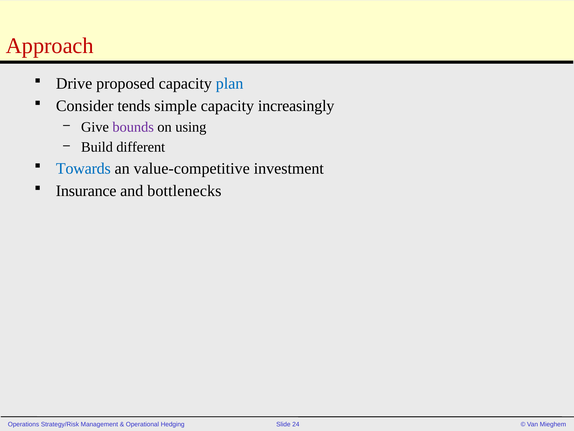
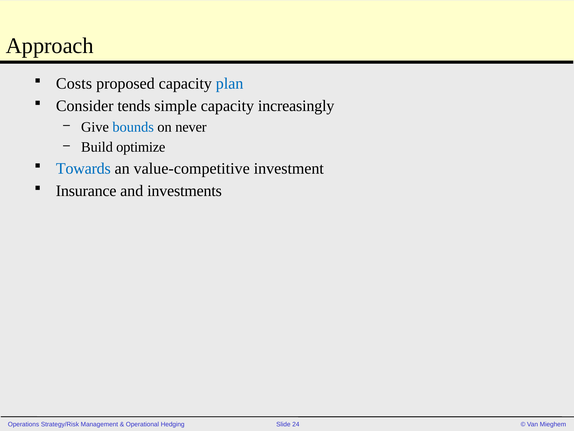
Approach colour: red -> black
Drive: Drive -> Costs
bounds colour: purple -> blue
using: using -> never
different: different -> optimize
bottlenecks: bottlenecks -> investments
